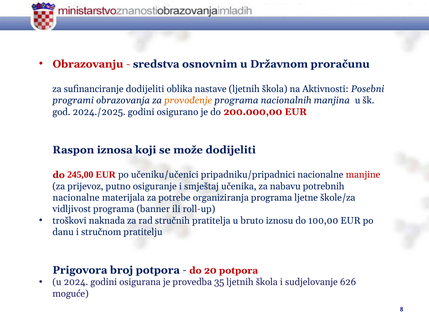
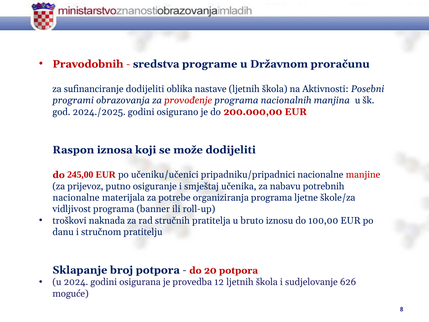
Obrazovanju: Obrazovanju -> Pravodobnih
osnovnim: osnovnim -> programe
provođenje colour: orange -> red
Prigovora: Prigovora -> Sklapanje
35: 35 -> 12
